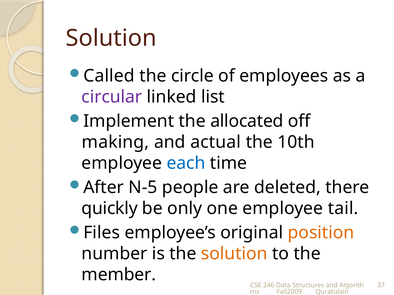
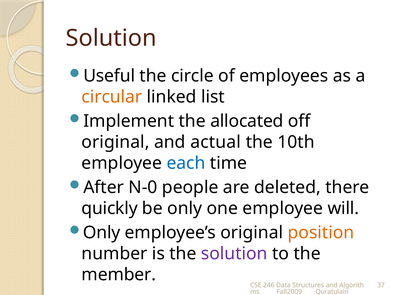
Called: Called -> Useful
circular colour: purple -> orange
making at (115, 142): making -> original
N-5: N-5 -> N-0
tail: tail -> will
Files at (102, 233): Files -> Only
solution at (234, 254) colour: orange -> purple
